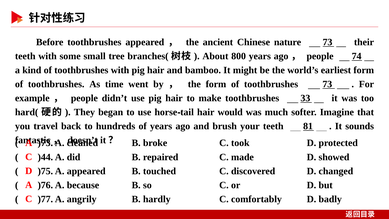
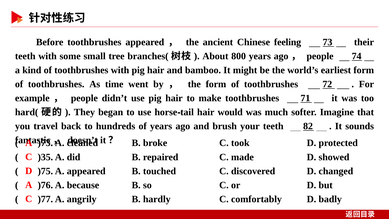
nature: nature -> feeling
toothbrushes 73: 73 -> 72
33: 33 -> 71
81: 81 -> 82
)44: )44 -> )35
